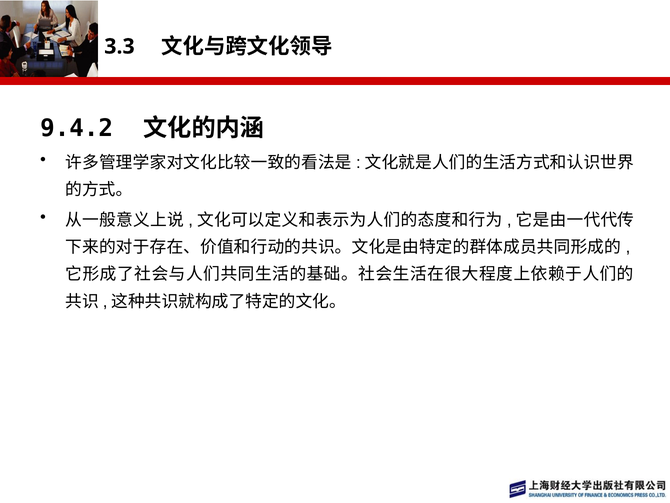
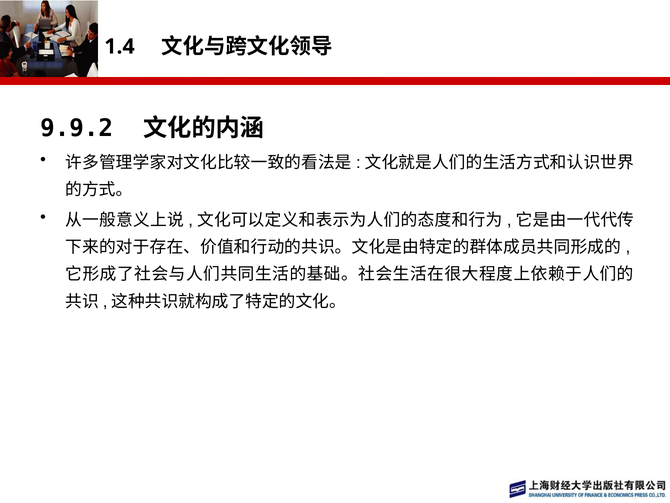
3.3: 3.3 -> 1.4
9.4.2: 9.4.2 -> 9.9.2
